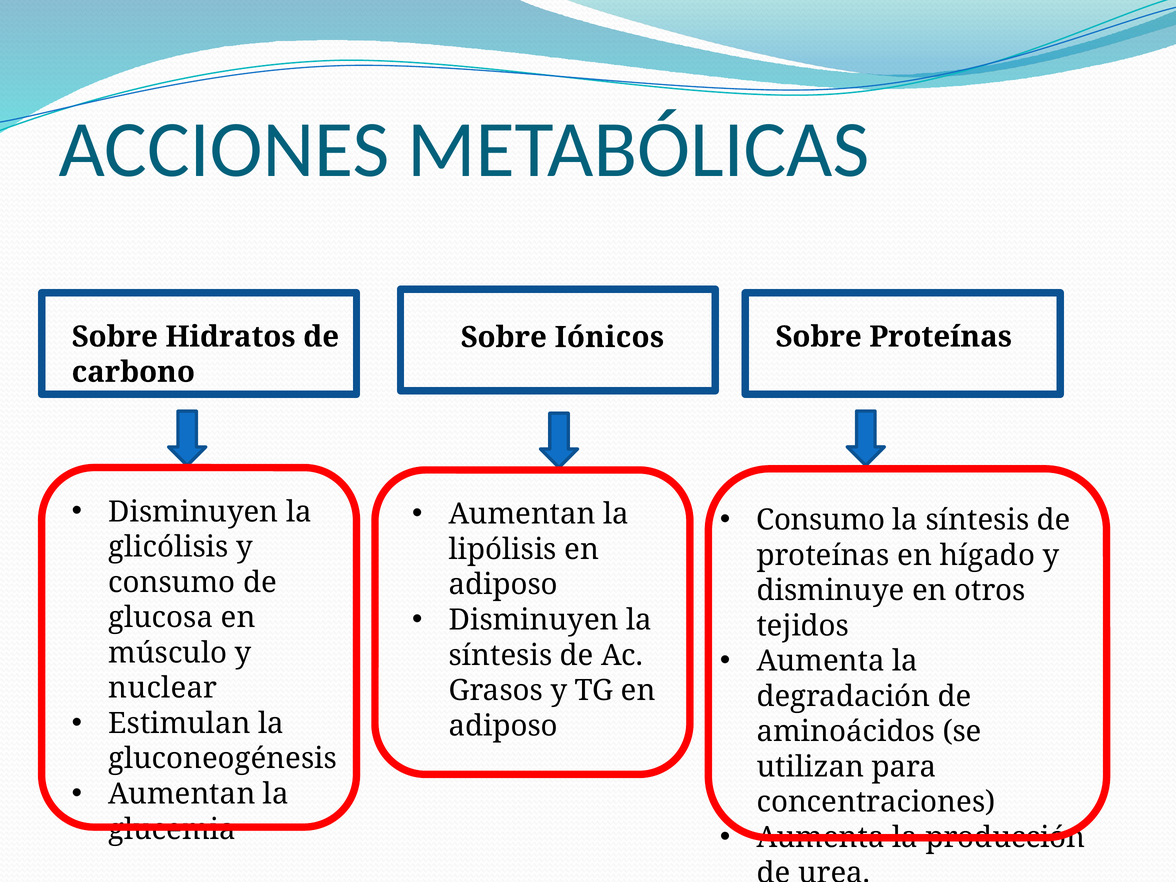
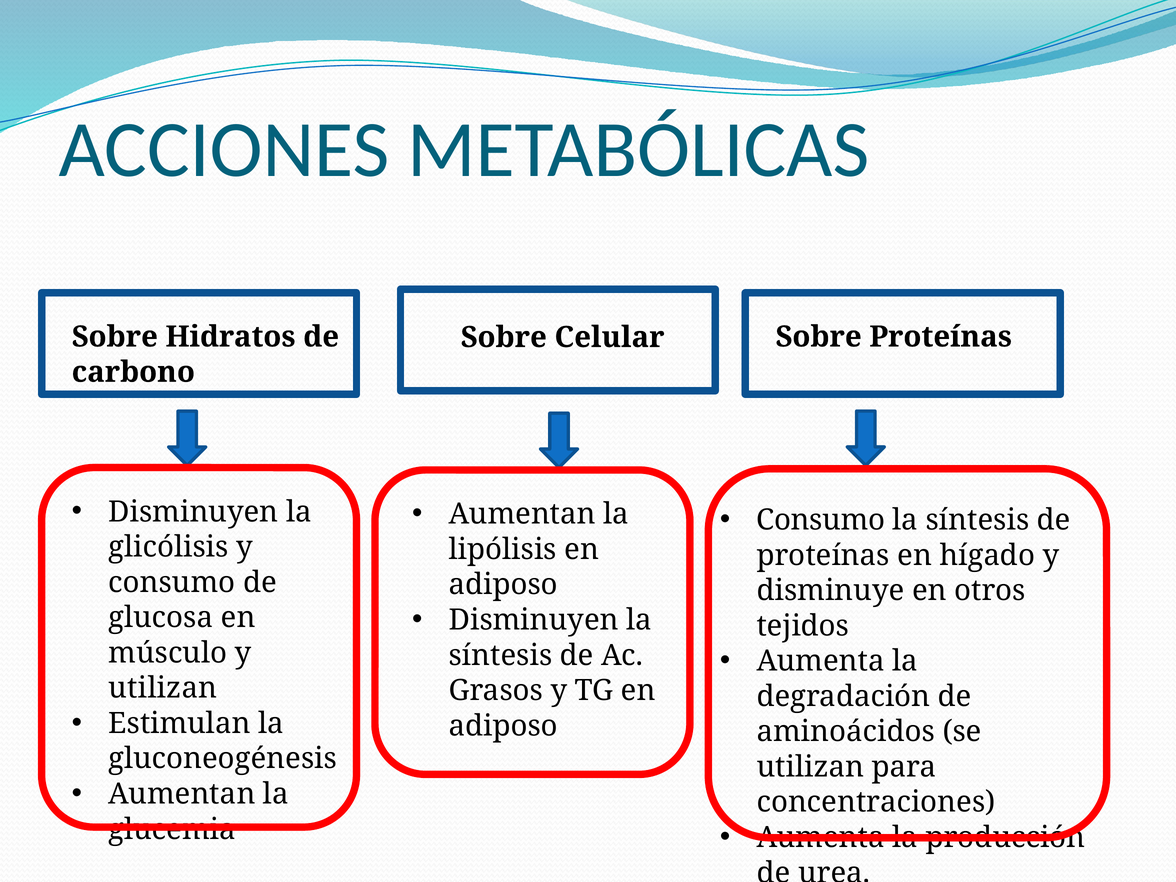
Iónicos: Iónicos -> Celular
nuclear at (163, 688): nuclear -> utilizan
